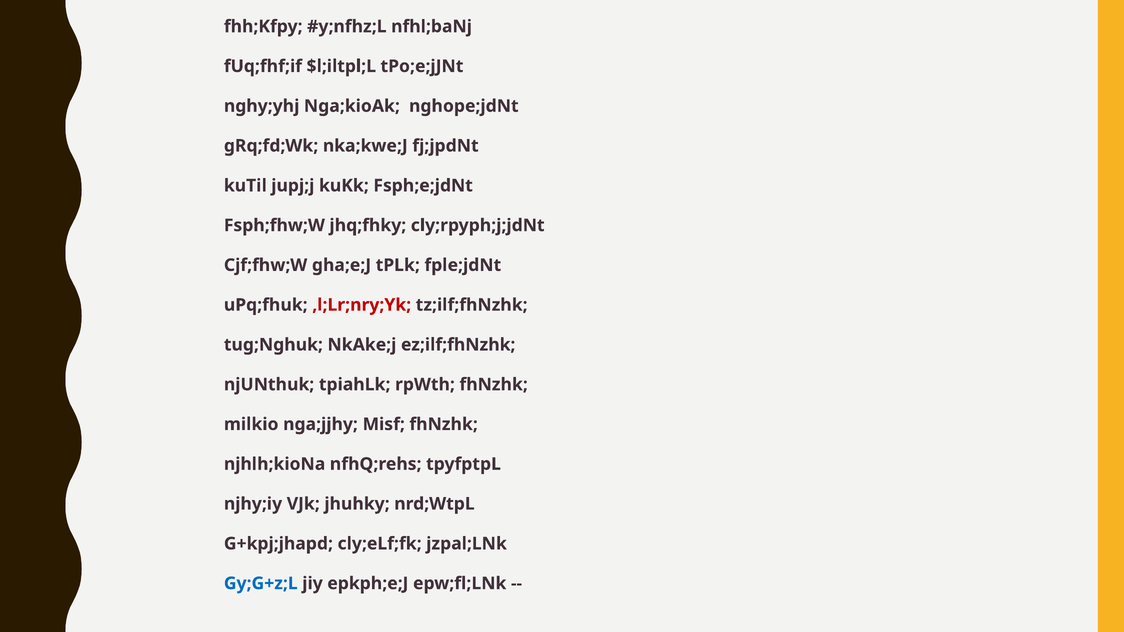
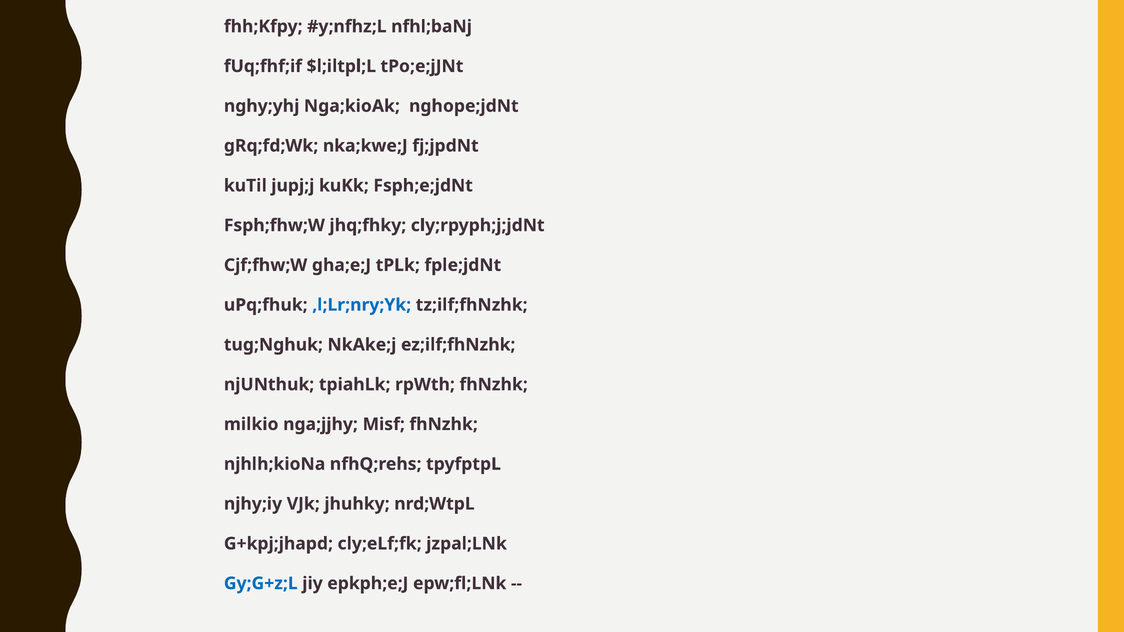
,l;Lr;nry;Yk colour: red -> blue
